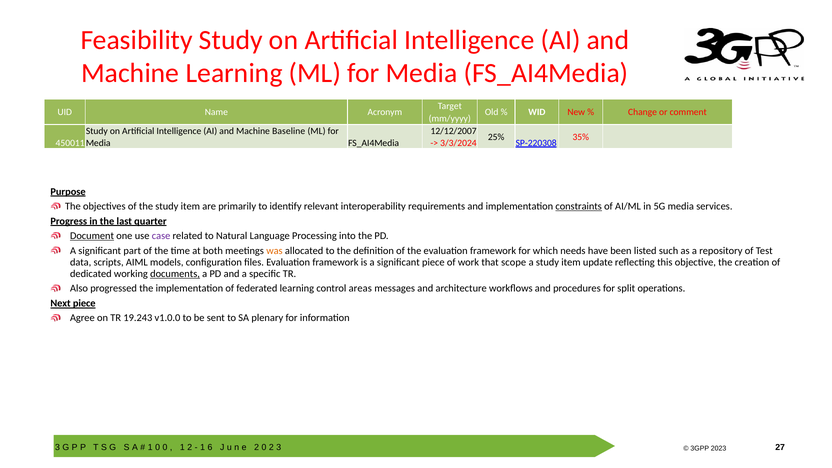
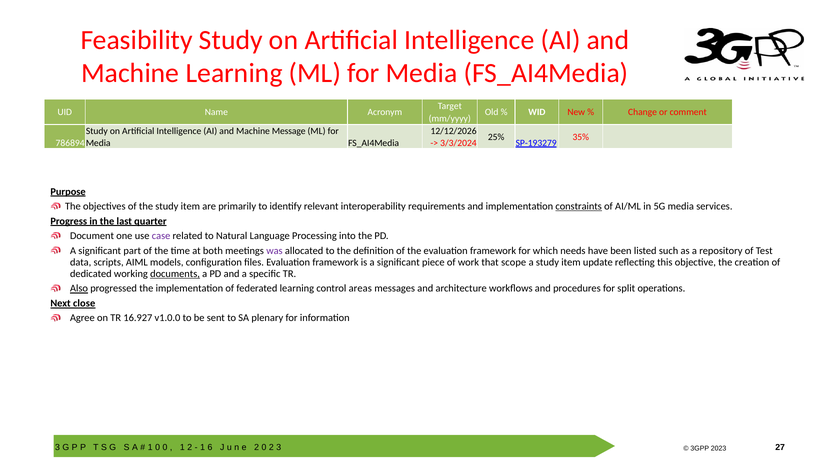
Baseline: Baseline -> Message
12/12/2007: 12/12/2007 -> 12/12/2026
450011: 450011 -> 786894
SP-220308: SP-220308 -> SP-193279
Document underline: present -> none
was colour: orange -> purple
Also underline: none -> present
Next piece: piece -> close
19.243: 19.243 -> 16.927
